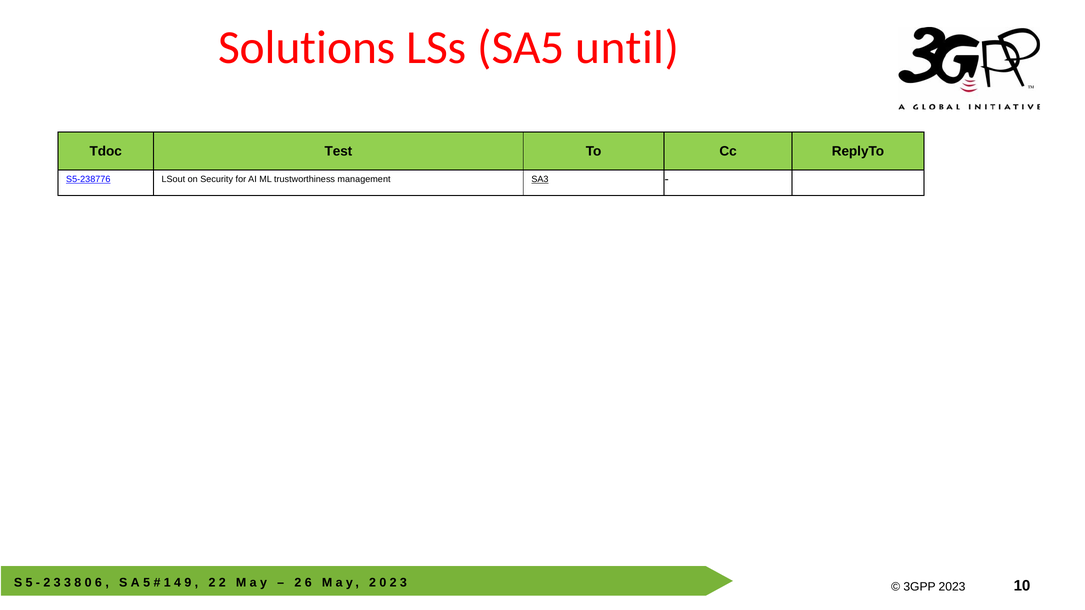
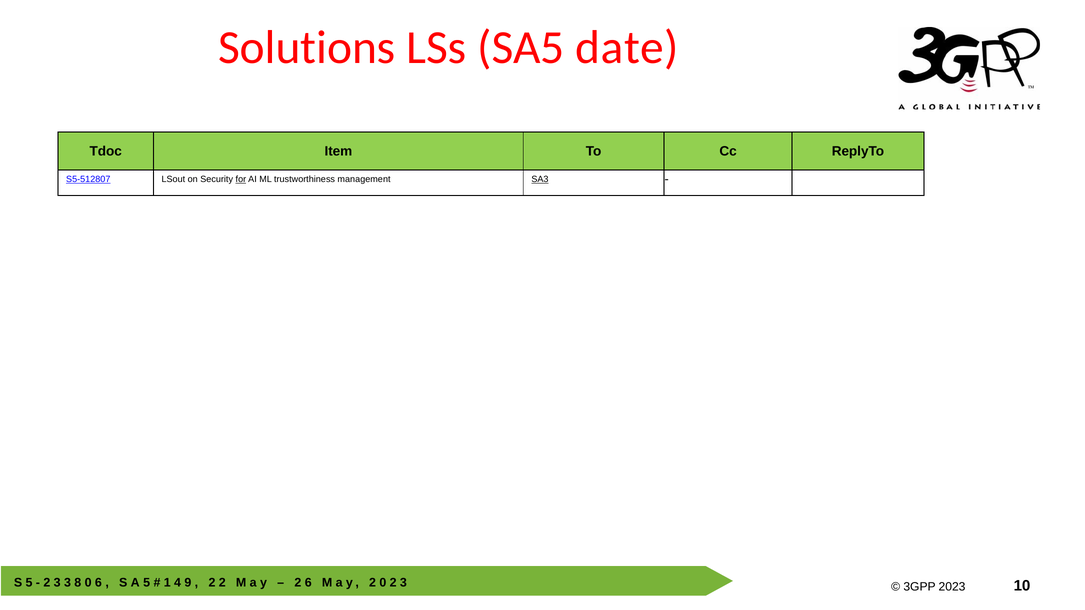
until: until -> date
Test: Test -> Item
S5‑238776: S5‑238776 -> S5‑512807
for underline: none -> present
